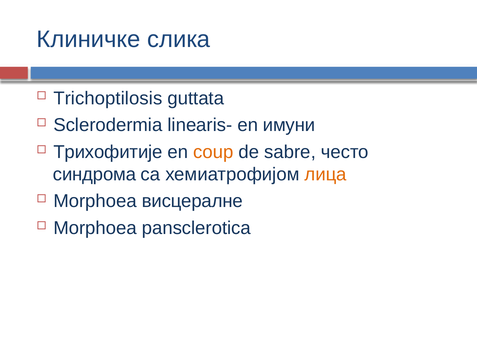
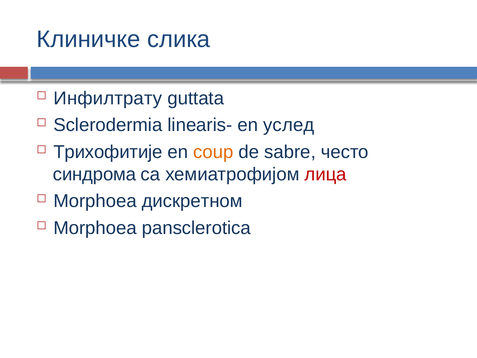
Trichoptilosis: Trichoptilosis -> Инфилтрату
имуни: имуни -> услед
лица colour: orange -> red
висцералне: висцералне -> дискретном
